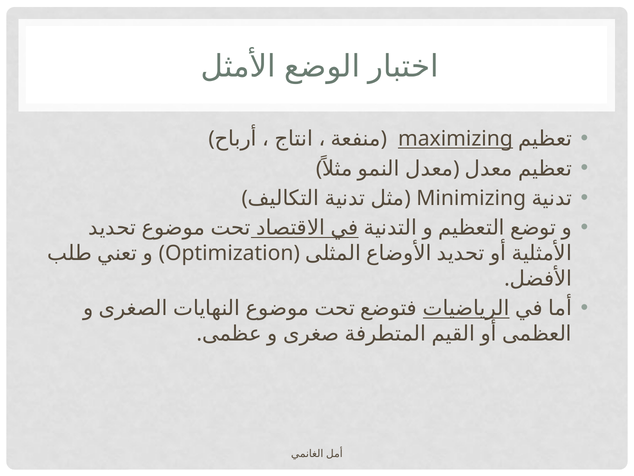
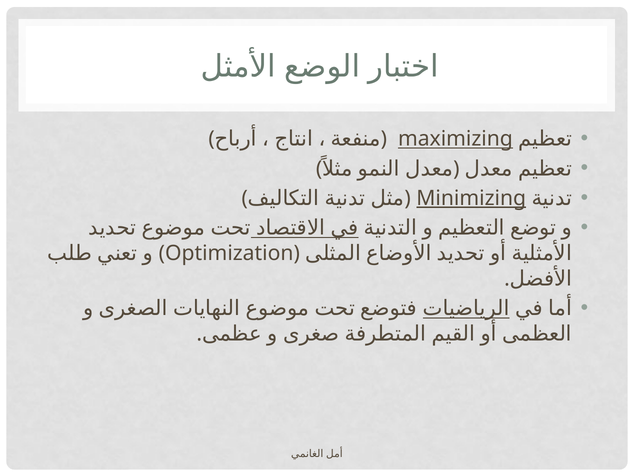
Minimizing underline: none -> present
